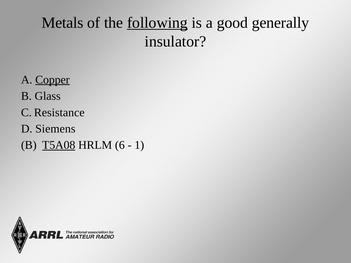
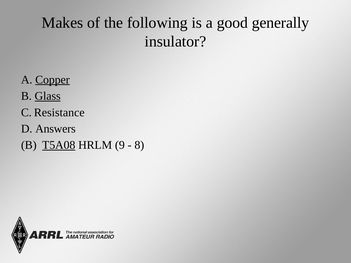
Metals: Metals -> Makes
following underline: present -> none
Glass underline: none -> present
Siemens: Siemens -> Answers
6: 6 -> 9
1: 1 -> 8
